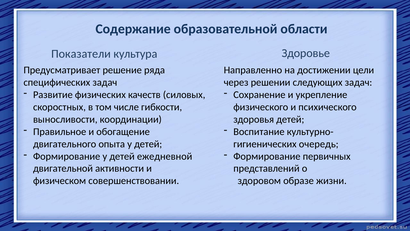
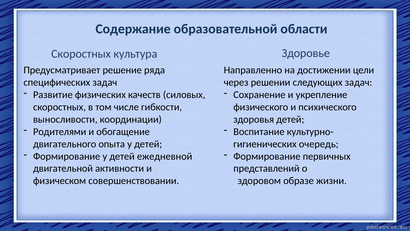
Показатели at (81, 54): Показатели -> Скоростных
Правильное: Правильное -> Родителями
